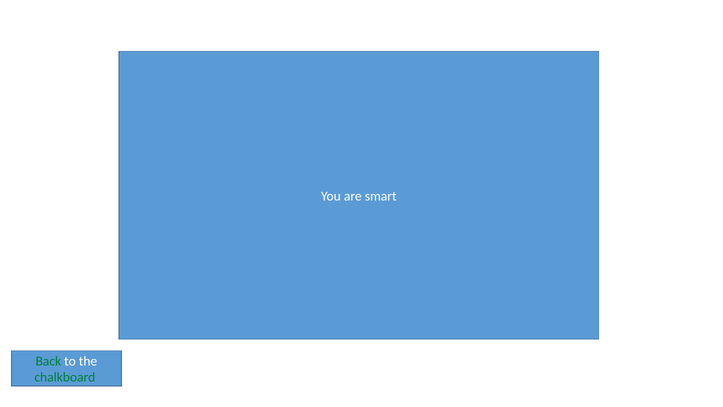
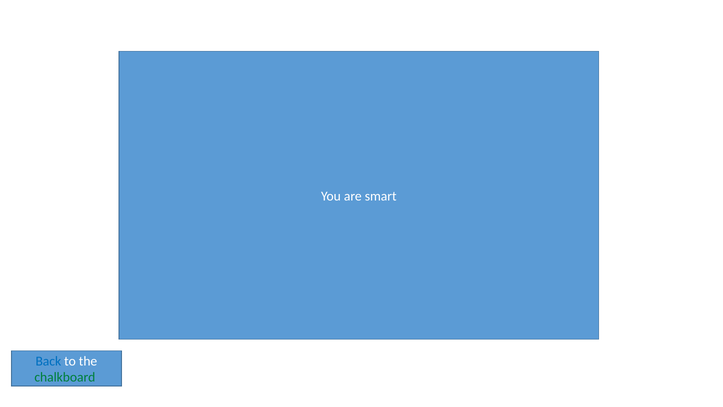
Back colour: green -> blue
